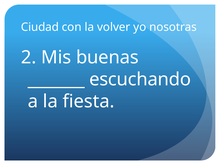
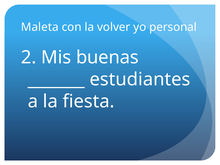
Ciudad: Ciudad -> Maleta
nosotras: nosotras -> personal
escuchando: escuchando -> estudiantes
